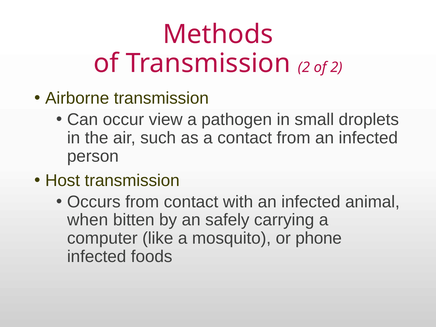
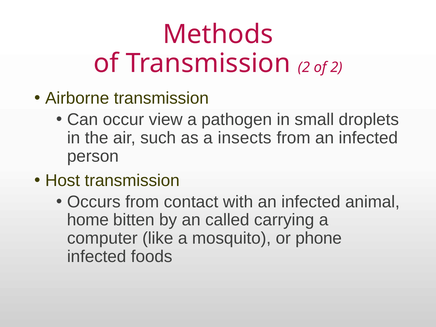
a contact: contact -> insects
when: when -> home
safely: safely -> called
